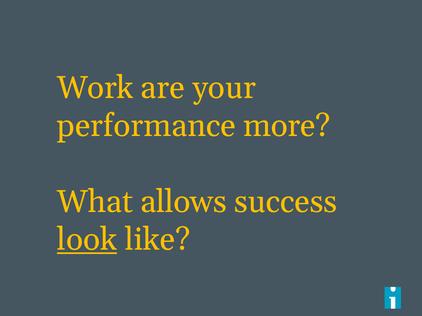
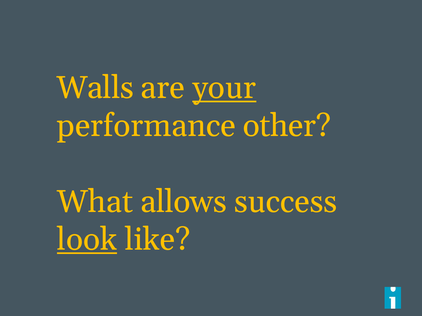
Work: Work -> Walls
your underline: none -> present
more: more -> other
